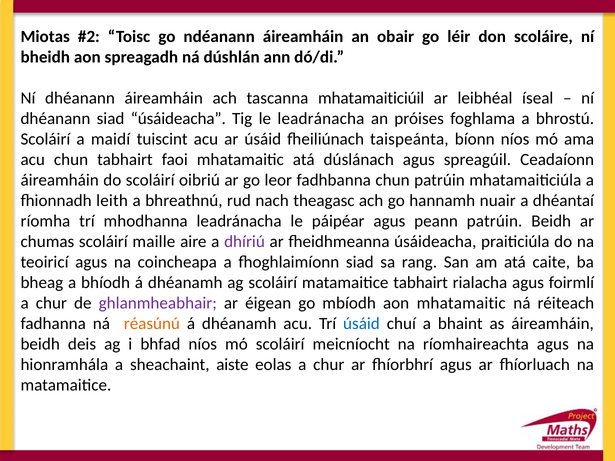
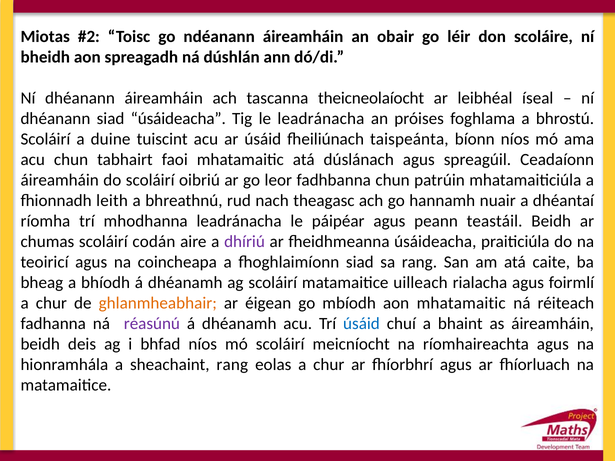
mhatamaiticiúil: mhatamaiticiúil -> theicneolaíocht
maidí: maidí -> duine
peann patrúin: patrúin -> teastáil
maille: maille -> codán
matamaitice tabhairt: tabhairt -> uilleach
ghlanmheabhair colour: purple -> orange
réasúnú colour: orange -> purple
sheachaint aiste: aiste -> rang
